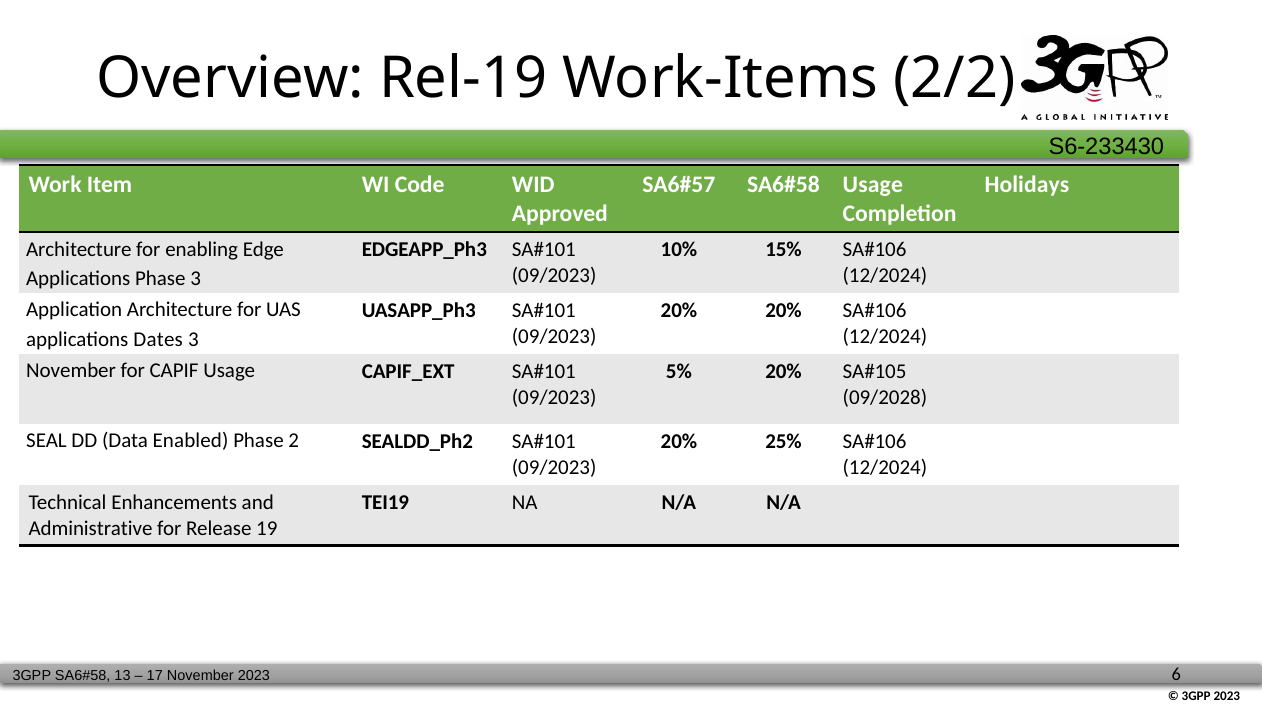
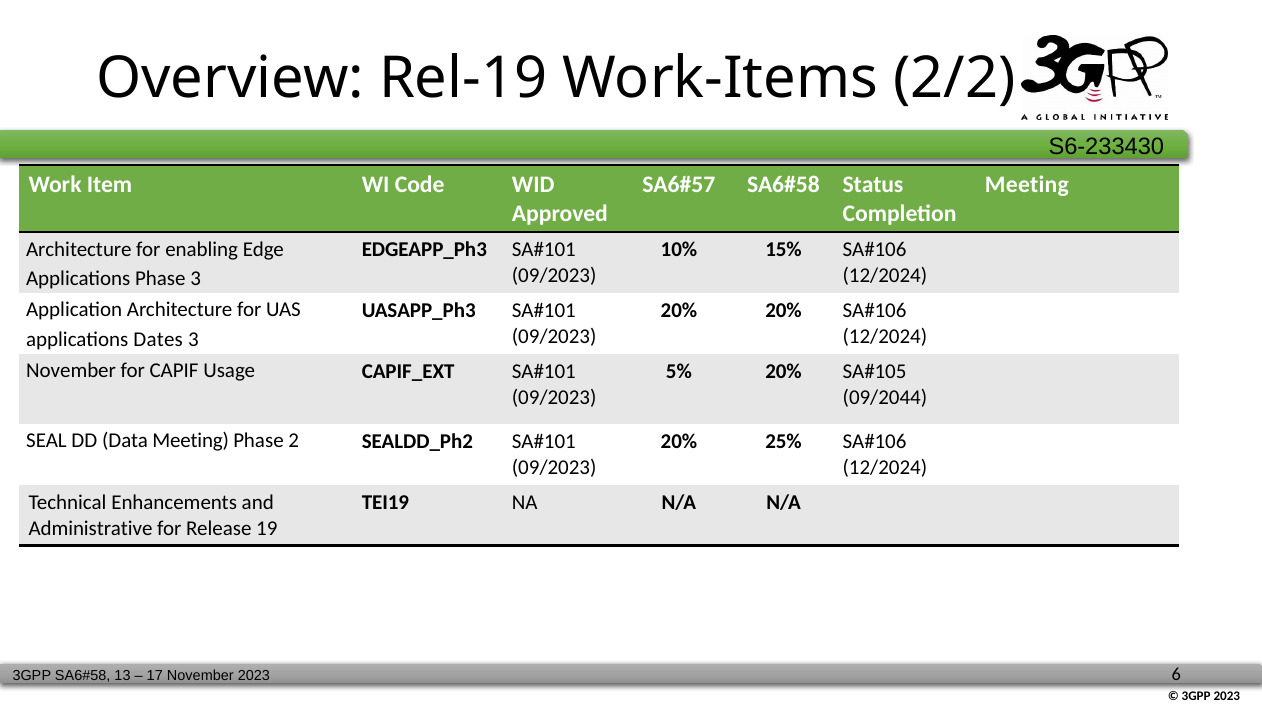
Usage at (873, 184): Usage -> Status
Holidays at (1027, 184): Holidays -> Meeting
09/2028: 09/2028 -> 09/2044
Data Enabled: Enabled -> Meeting
